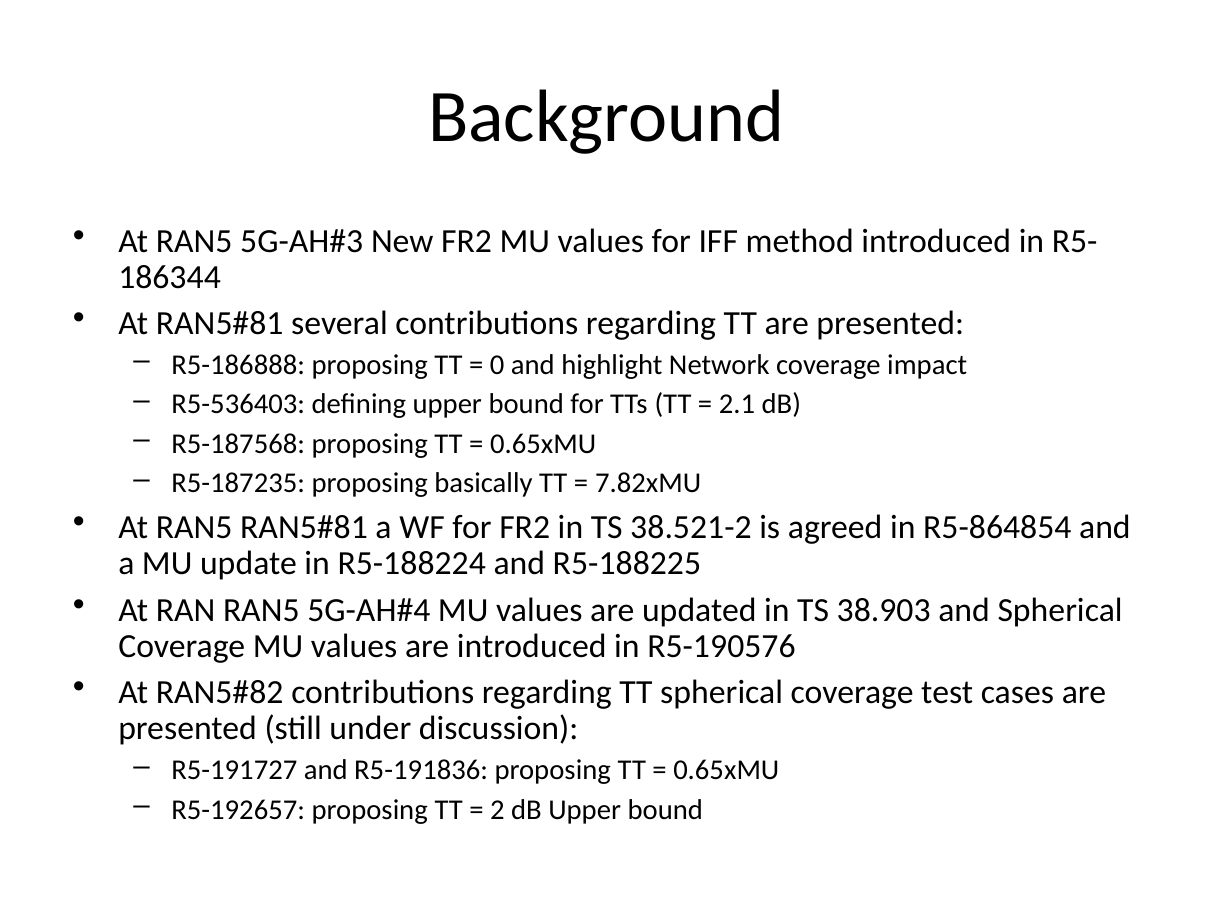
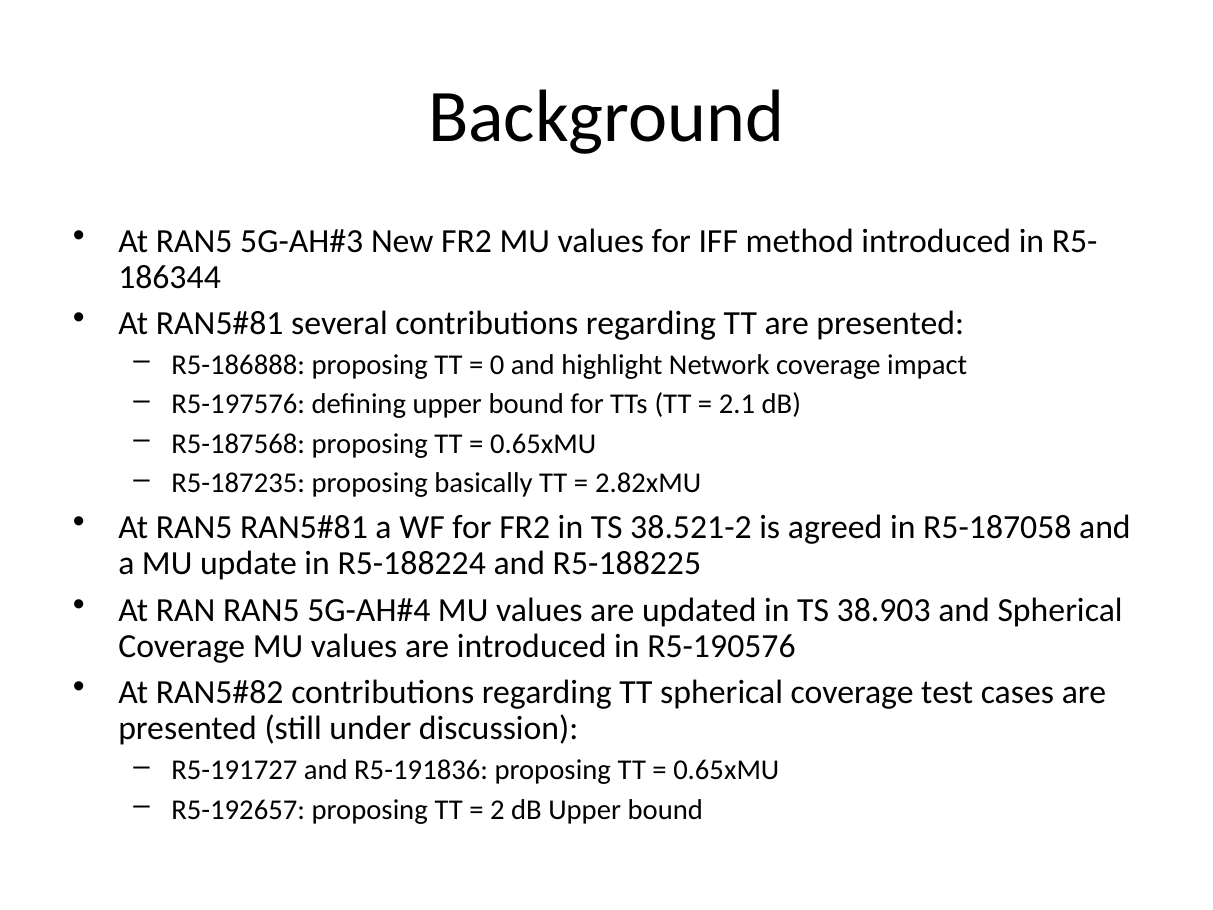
R5-536403: R5-536403 -> R5-197576
7.82xMU: 7.82xMU -> 2.82xMU
R5-864854: R5-864854 -> R5-187058
